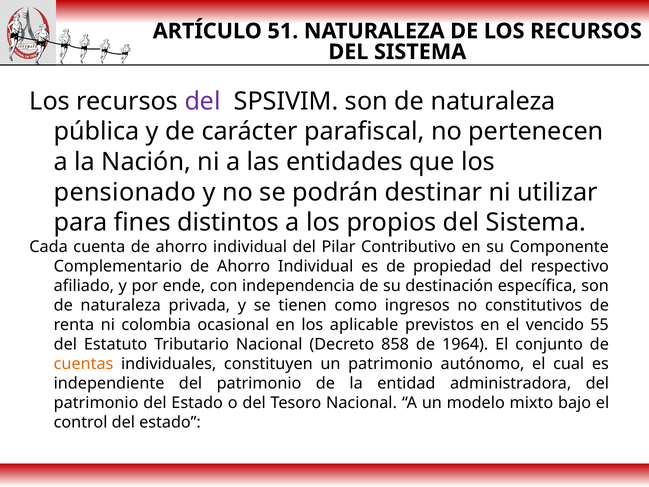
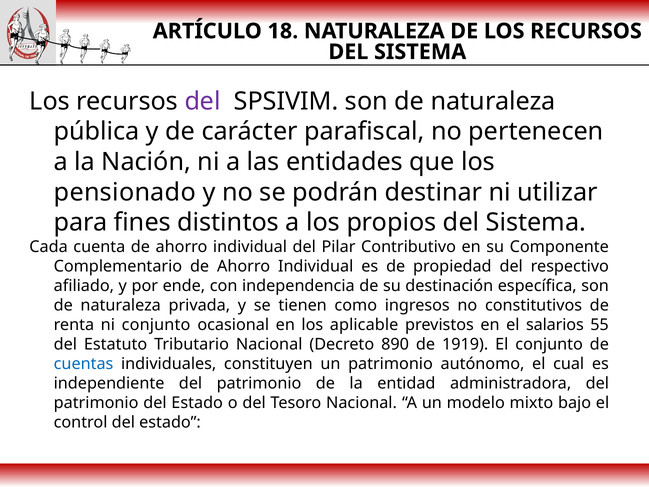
51: 51 -> 18
ni colombia: colombia -> conjunto
vencido: vencido -> salarios
858: 858 -> 890
1964: 1964 -> 1919
cuentas colour: orange -> blue
